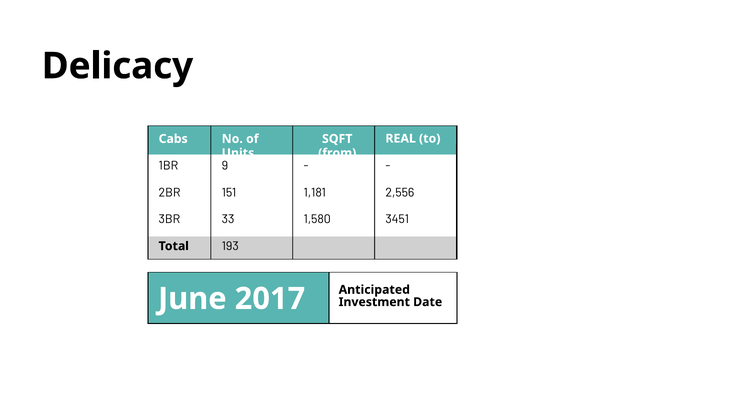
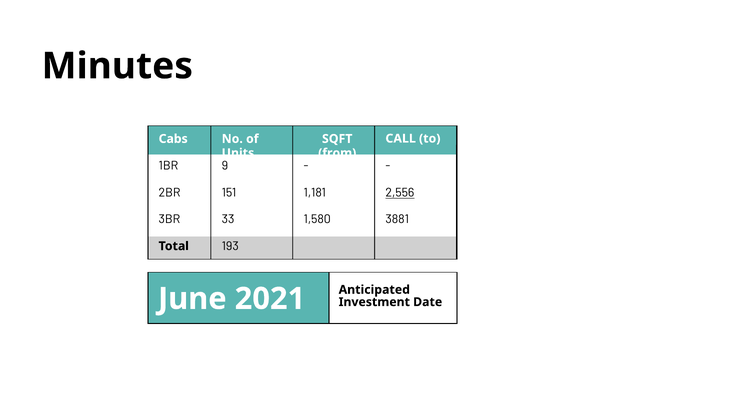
Delicacy: Delicacy -> Minutes
REAL: REAL -> CALL
2,556 underline: none -> present
3451: 3451 -> 3881
2017: 2017 -> 2021
